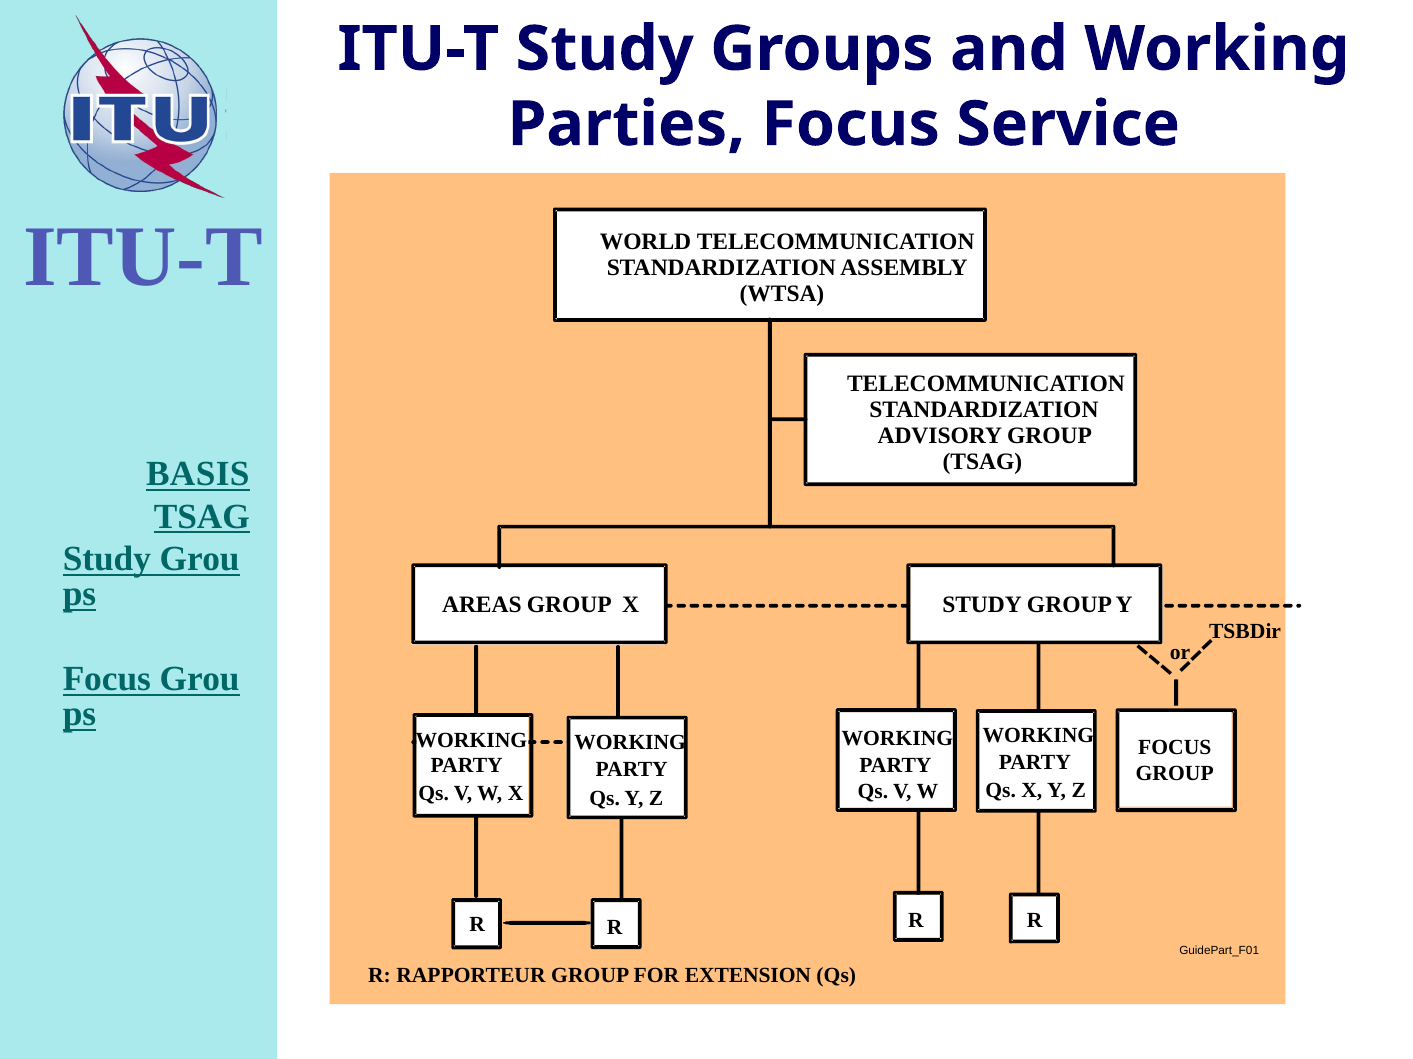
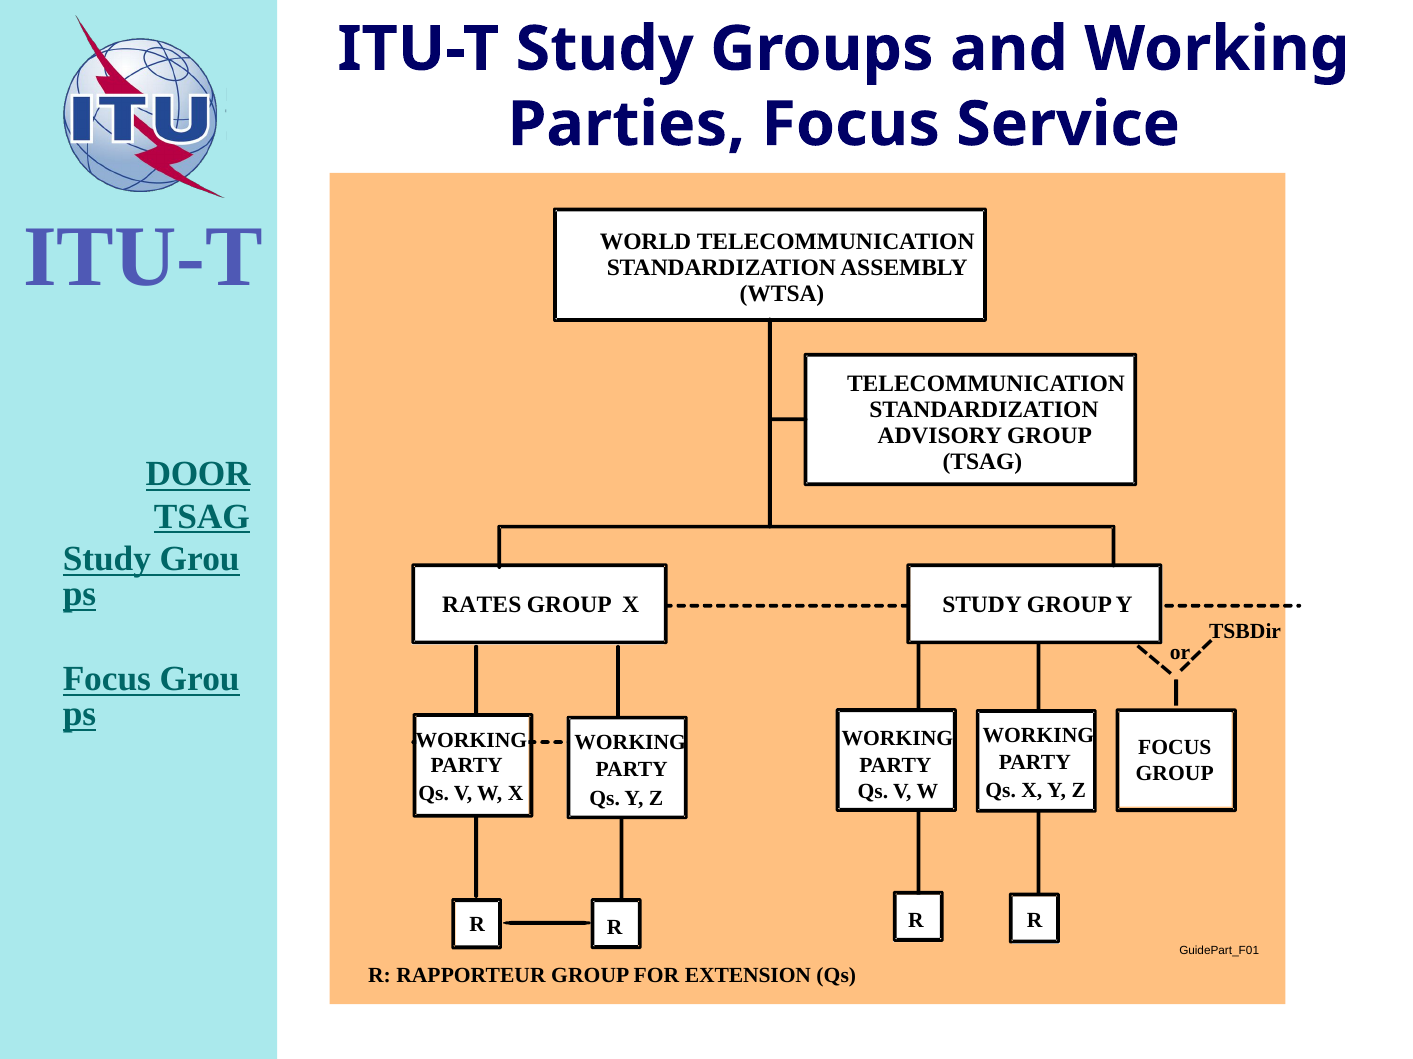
BASIS: BASIS -> DOOR
AREAS: AREAS -> RATES
